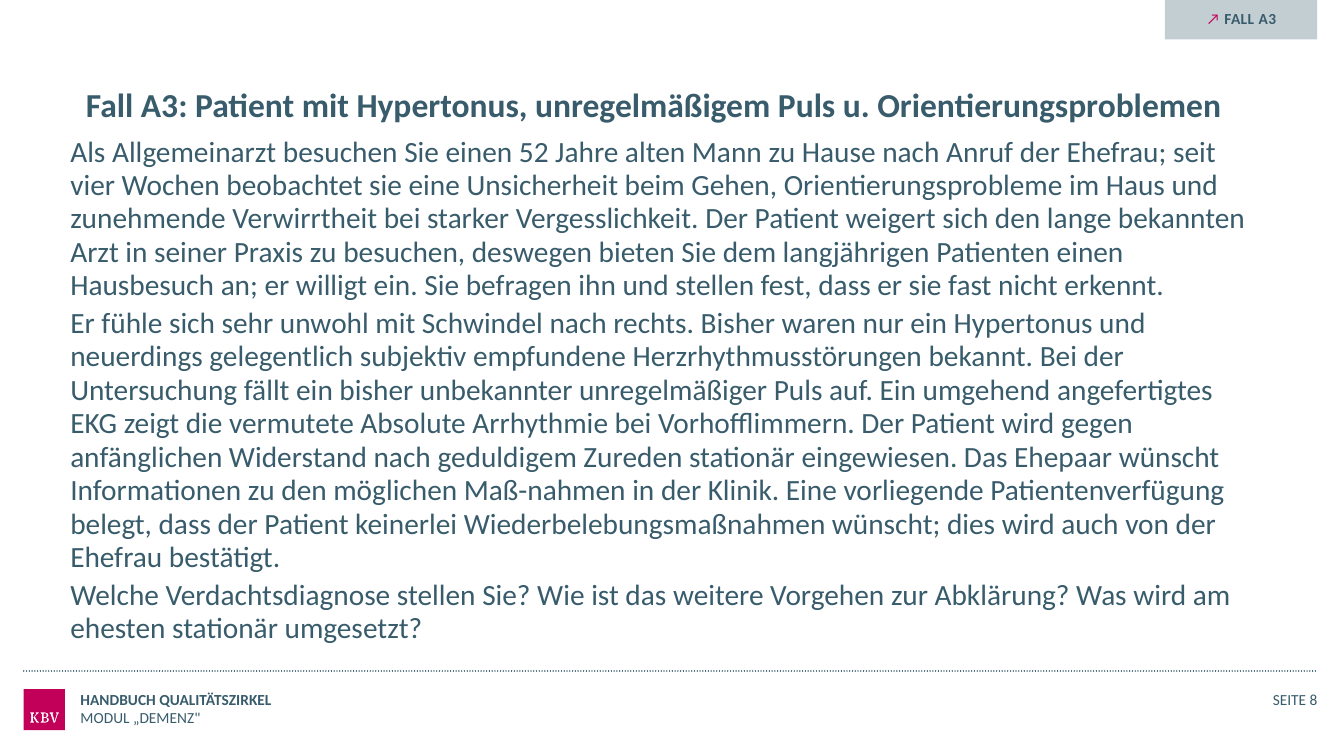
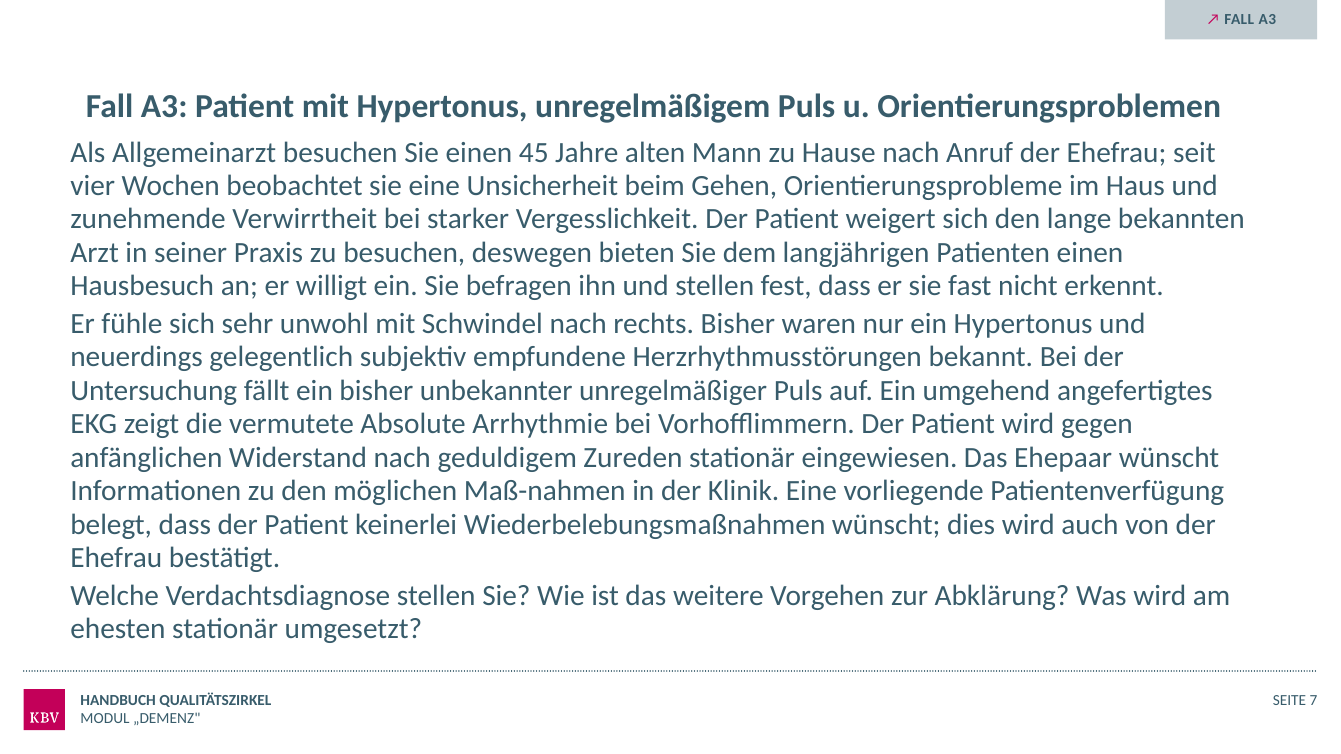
52: 52 -> 45
8: 8 -> 7
